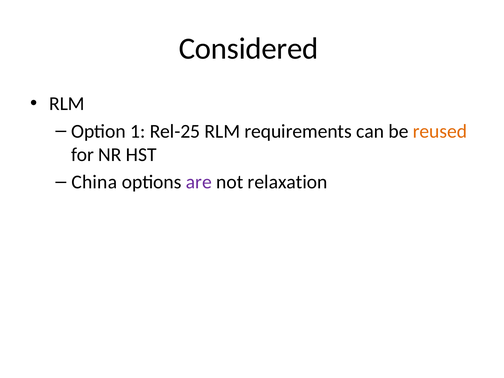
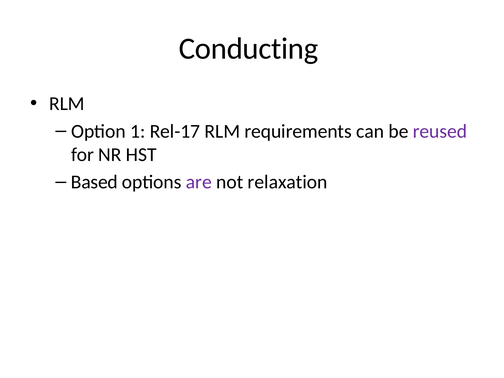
Considered: Considered -> Conducting
Rel-25: Rel-25 -> Rel-17
reused colour: orange -> purple
China: China -> Based
